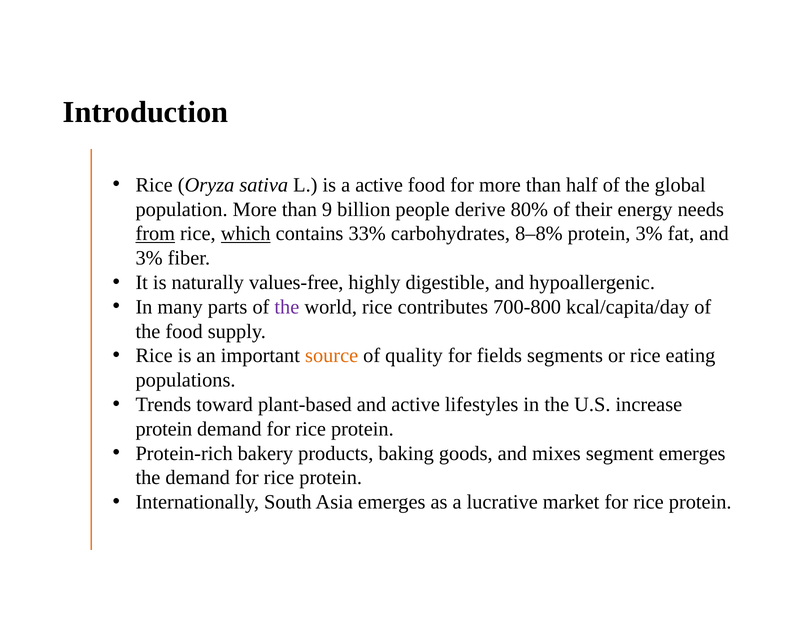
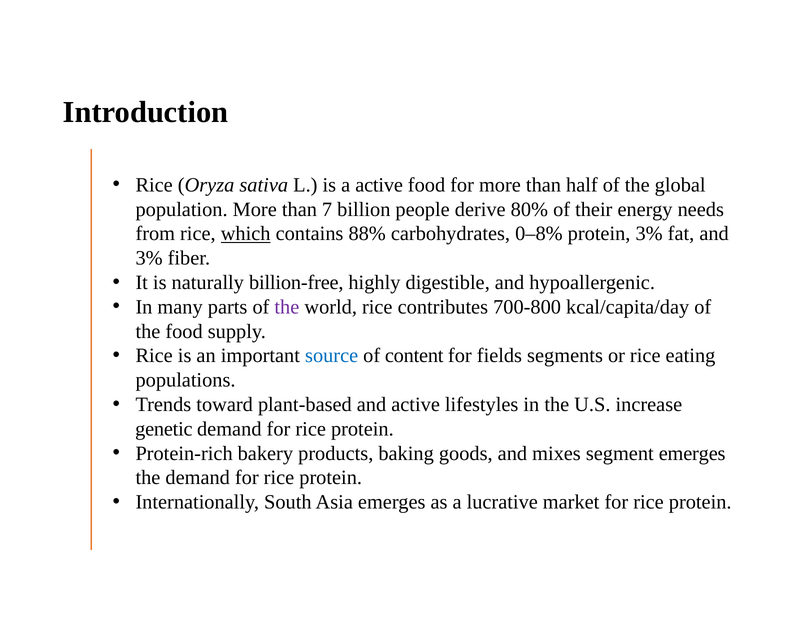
9: 9 -> 7
from underline: present -> none
33%: 33% -> 88%
8–8%: 8–8% -> 0–8%
values-free: values-free -> billion-free
source colour: orange -> blue
quality: quality -> content
protein at (164, 429): protein -> genetic
